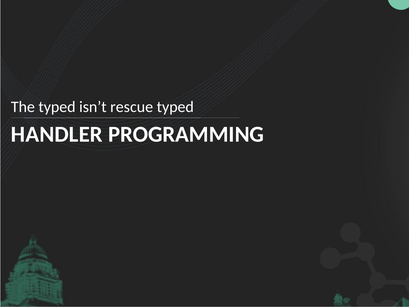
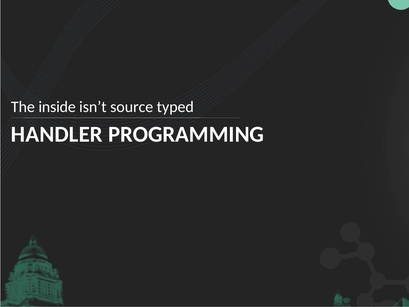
The typed: typed -> inside
rescue: rescue -> source
